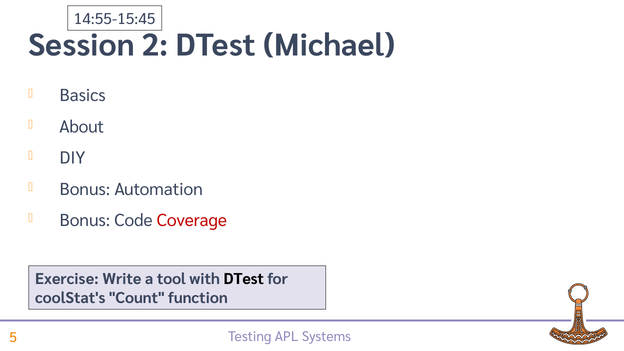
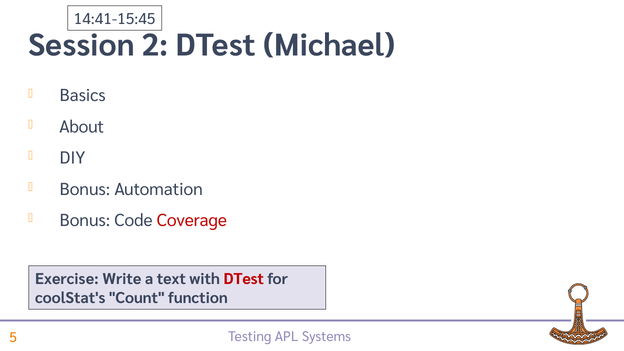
14:55-15:45: 14:55-15:45 -> 14:41-15:45
tool: tool -> text
DTest at (244, 279) colour: black -> red
